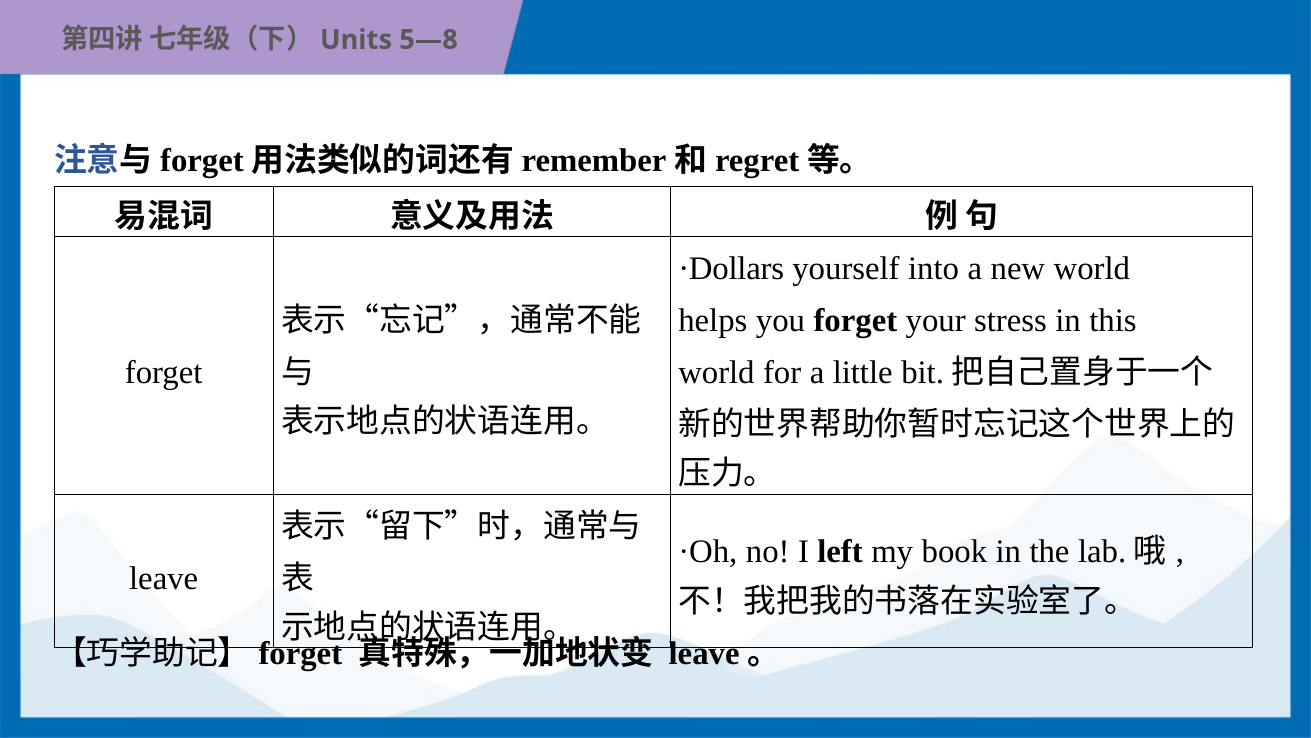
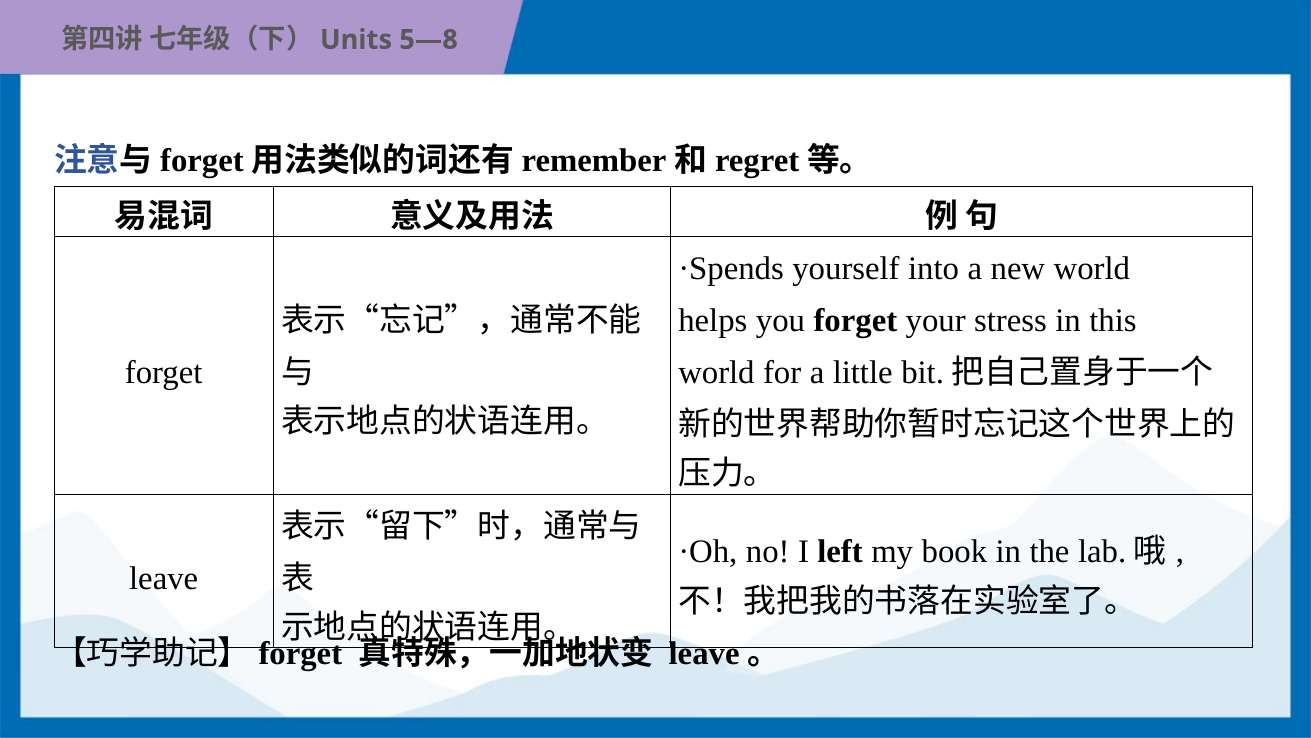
·Dollars: ·Dollars -> ·Spends
